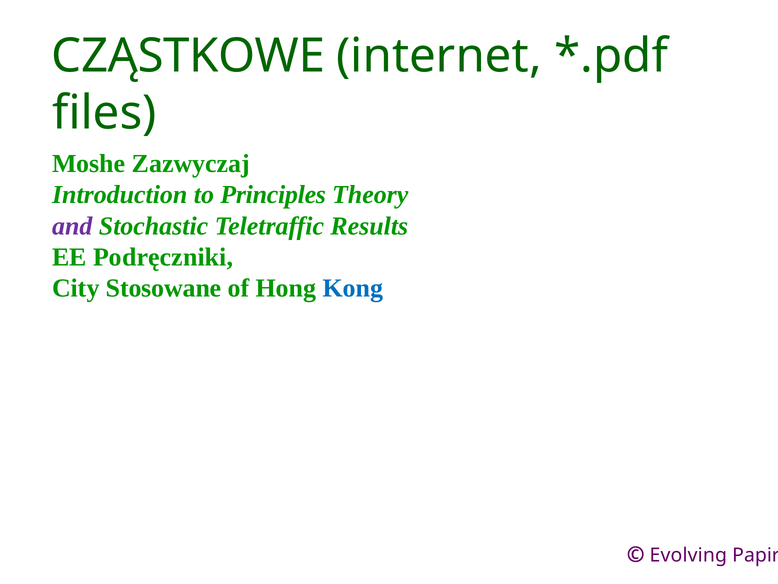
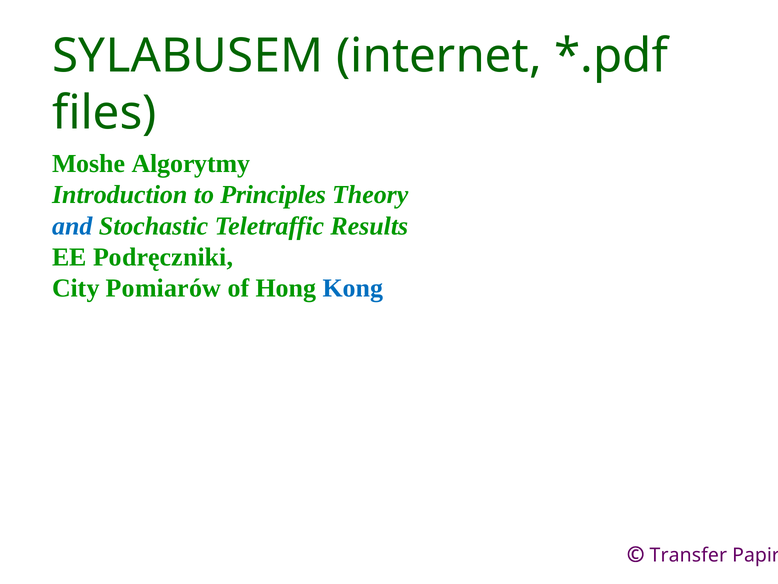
CZĄSTKOWE: CZĄSTKOWE -> SYLABUSEM
Zazwyczaj: Zazwyczaj -> Algorytmy
and colour: purple -> blue
Stosowane: Stosowane -> Pomiarów
Evolving: Evolving -> Transfer
